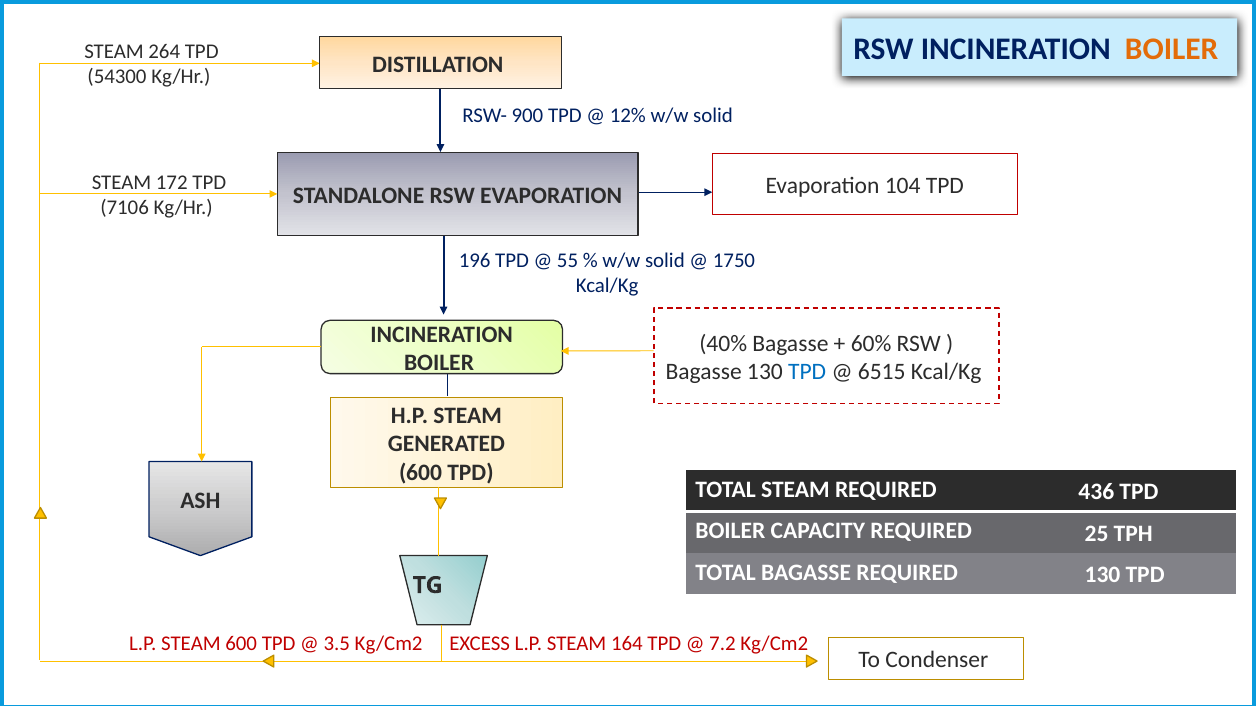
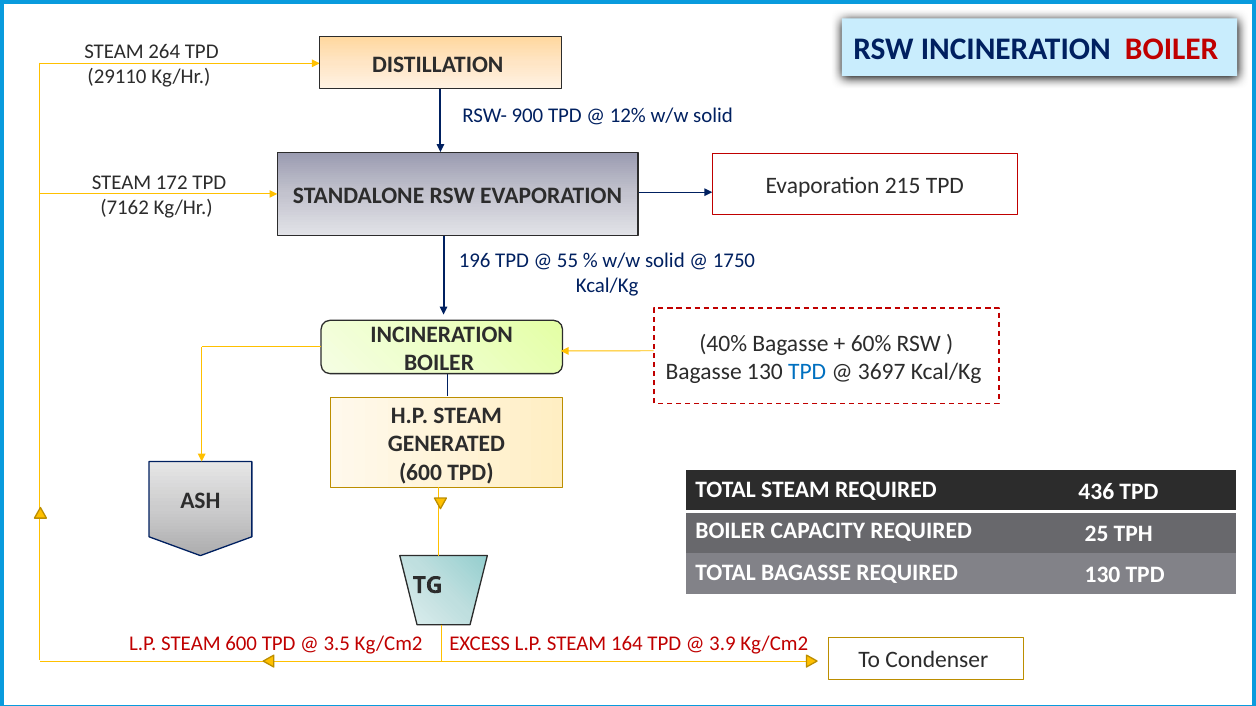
BOILER at (1172, 49) colour: orange -> red
54300: 54300 -> 29110
104: 104 -> 215
7106: 7106 -> 7162
6515: 6515 -> 3697
7.2: 7.2 -> 3.9
